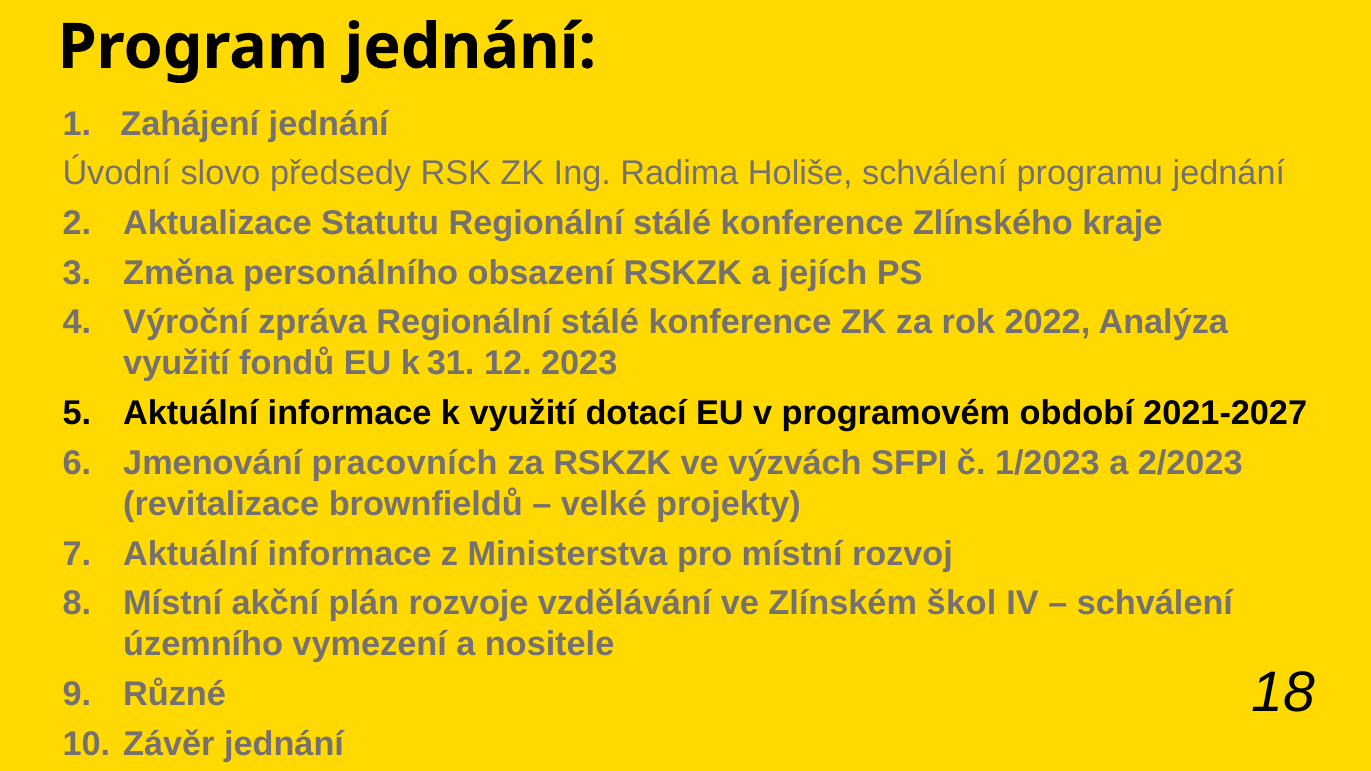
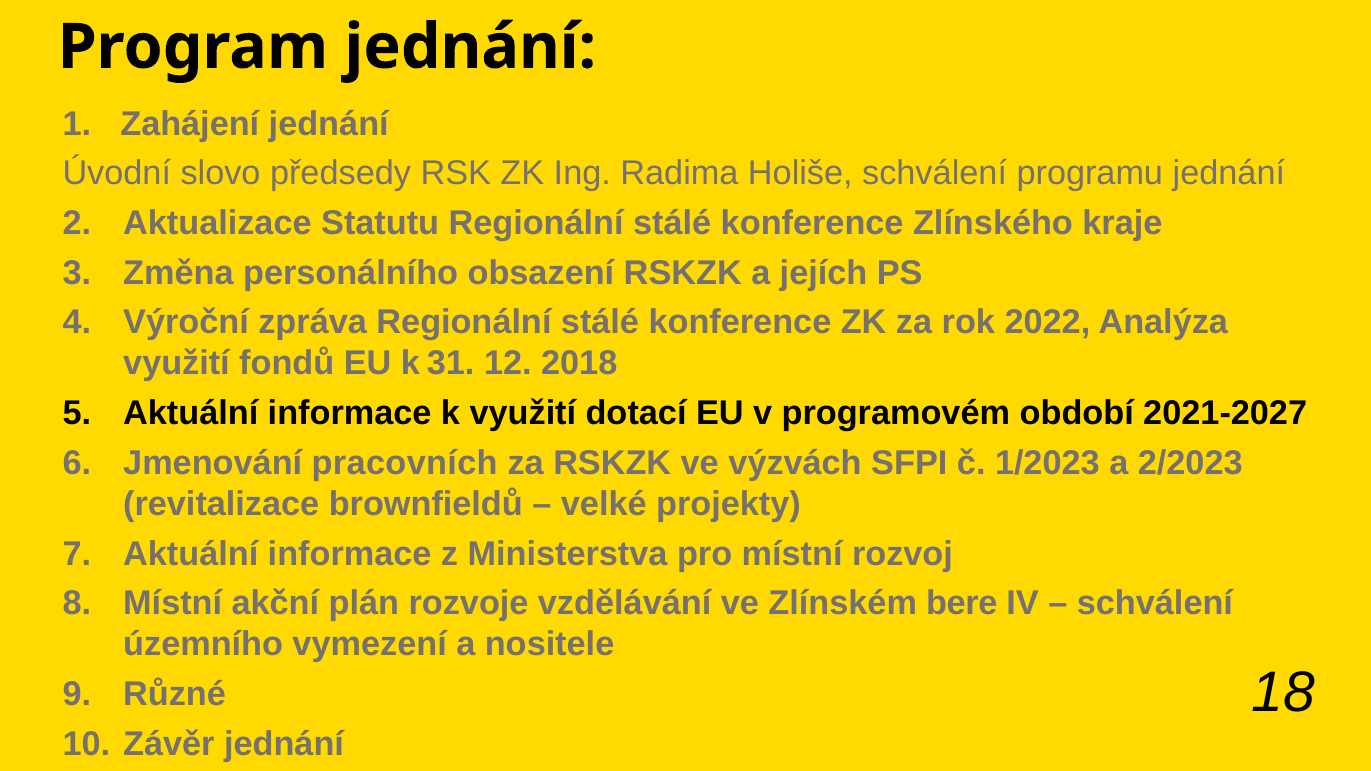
2023: 2023 -> 2018
škol: škol -> bere
